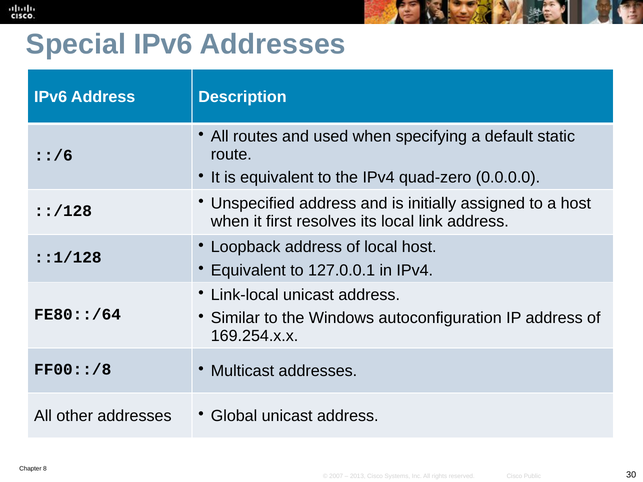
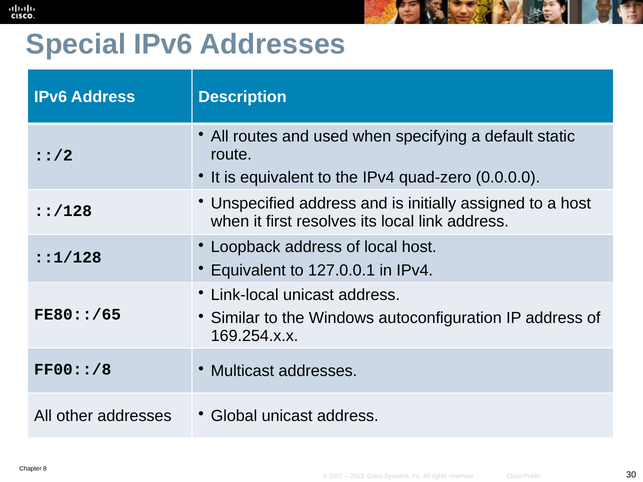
::/6: ::/6 -> ::/2
FE80::/64: FE80::/64 -> FE80::/65
